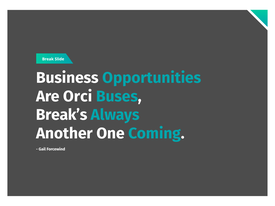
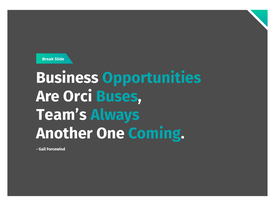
Break’s: Break’s -> Team’s
